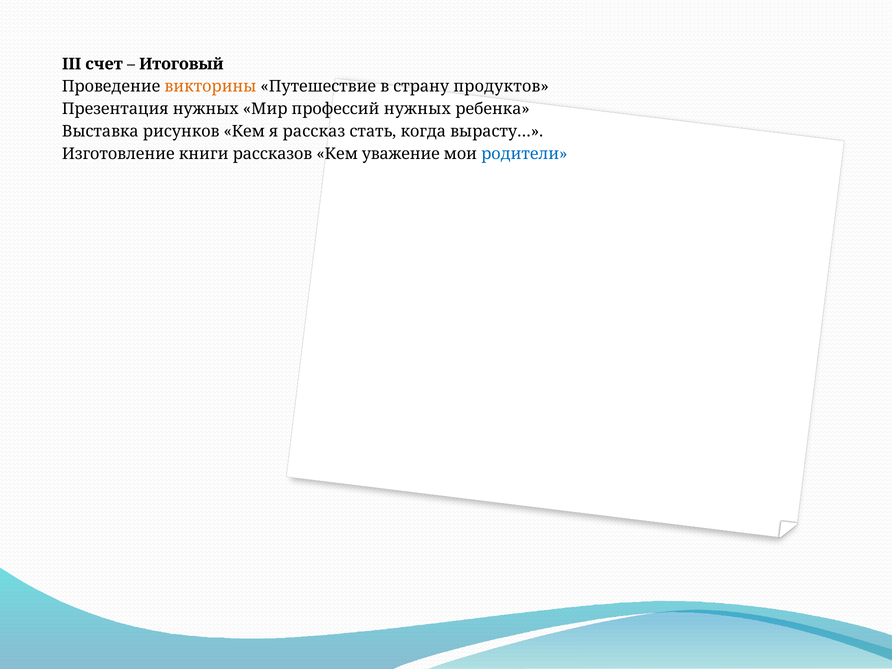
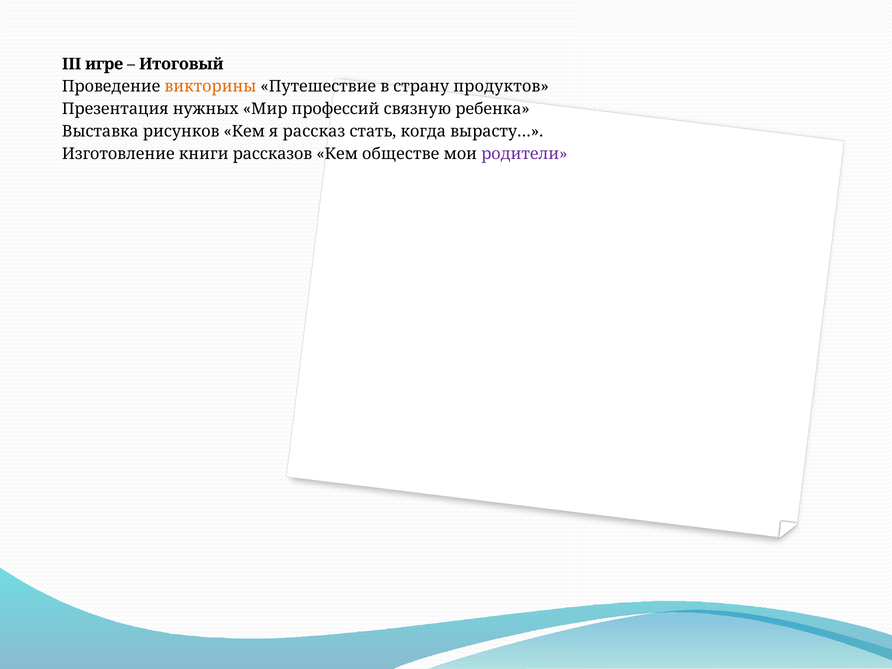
счет: счет -> игре
профессий нужных: нужных -> связную
уважение: уважение -> обществе
родители colour: blue -> purple
